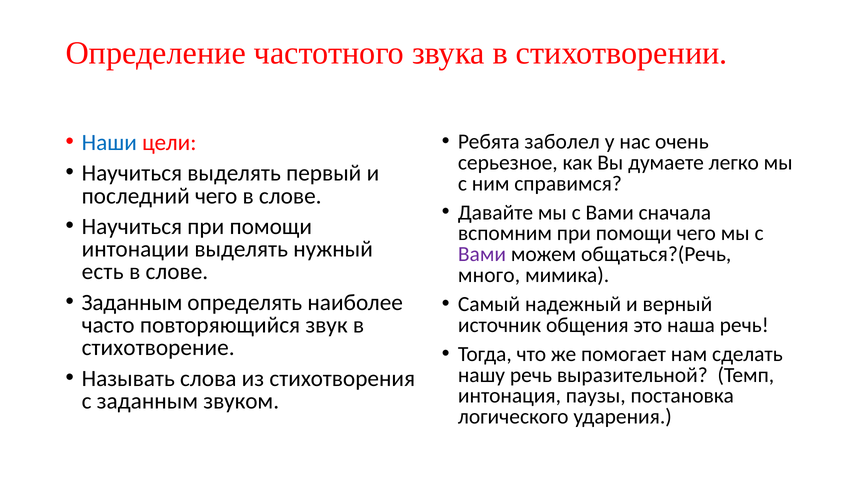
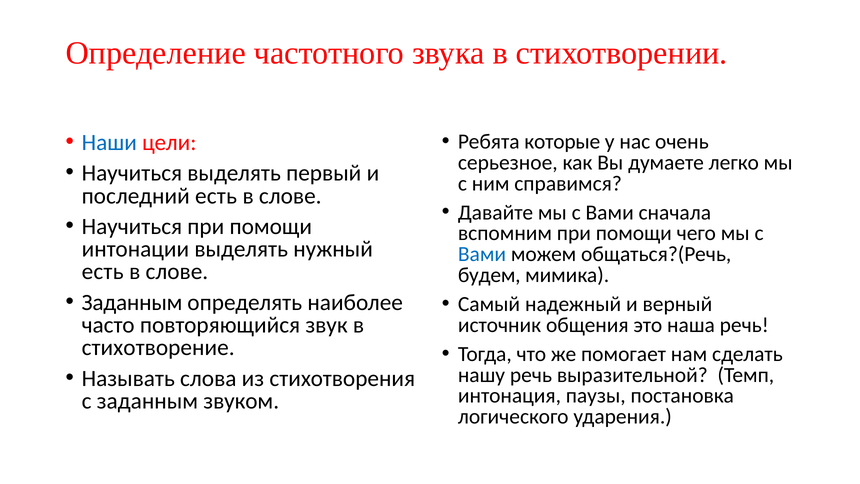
заболел: заболел -> которые
последний чего: чего -> есть
Вами at (482, 254) colour: purple -> blue
много: много -> будем
